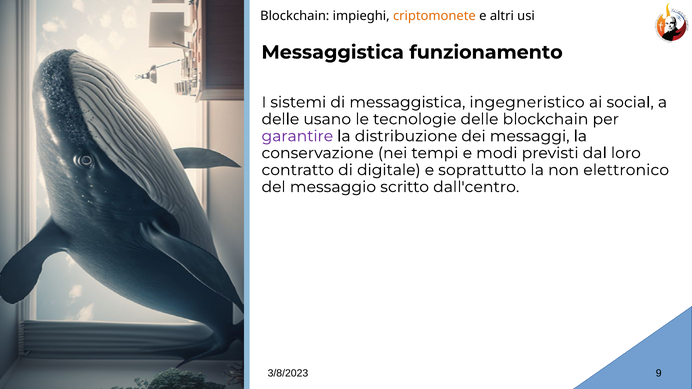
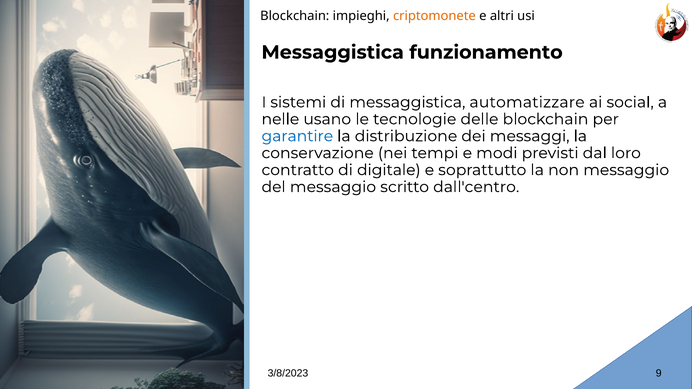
ingegneristico: ingegneristico -> automatizzare
delle at (280, 119): delle -> nelle
garantire colour: purple -> blue
non elettronico: elettronico -> messaggio
